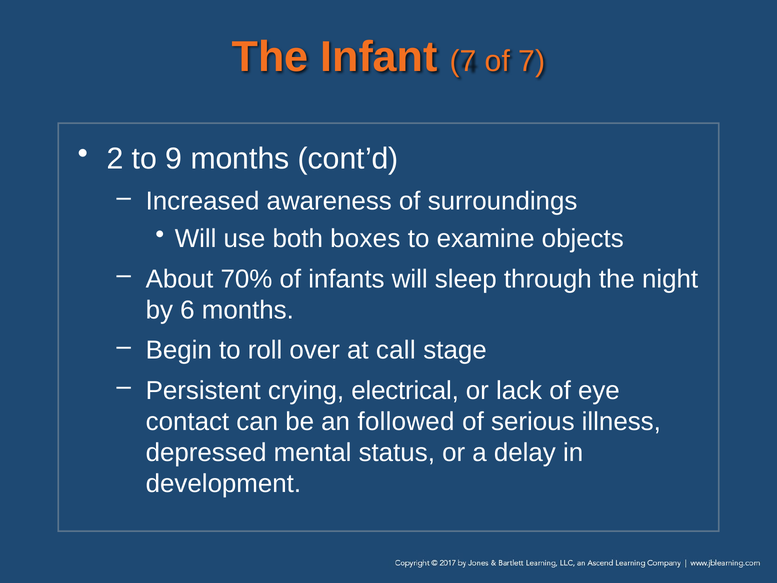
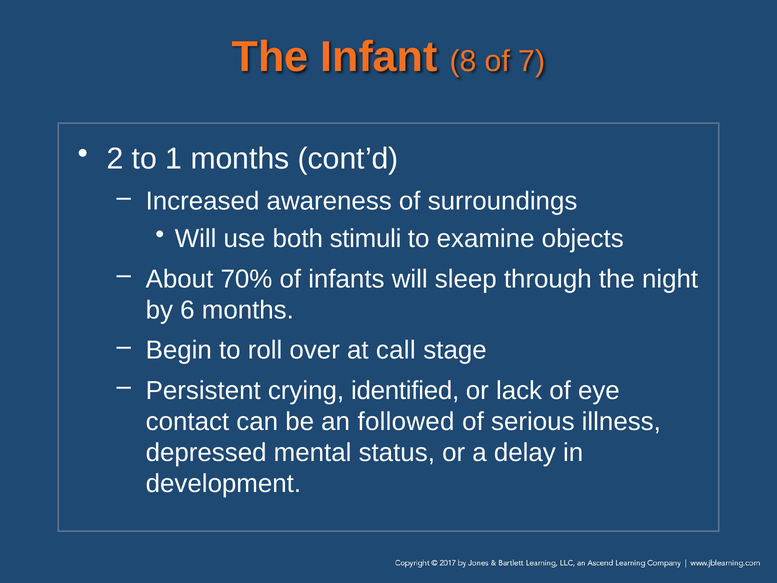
Infant 7: 7 -> 8
9: 9 -> 1
boxes: boxes -> stimuli
electrical: electrical -> identified
